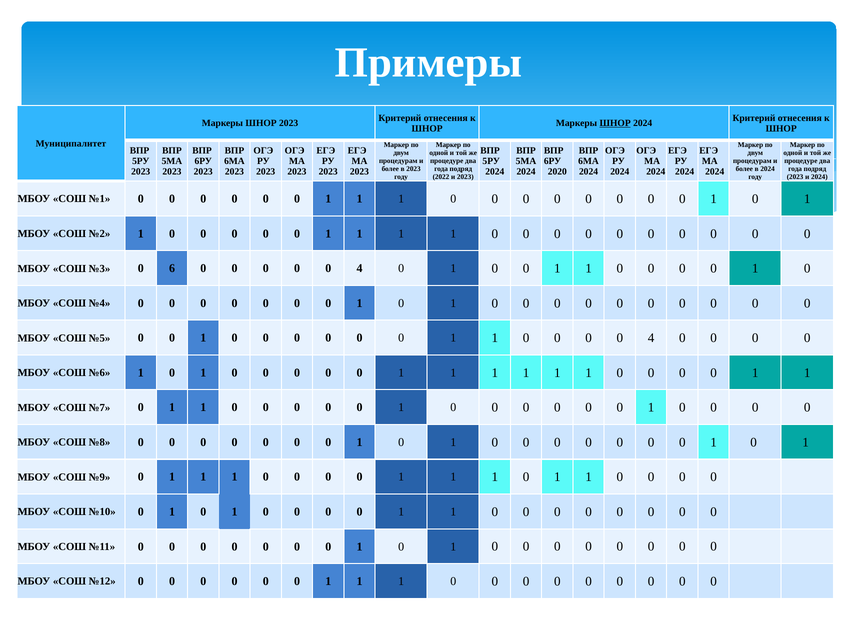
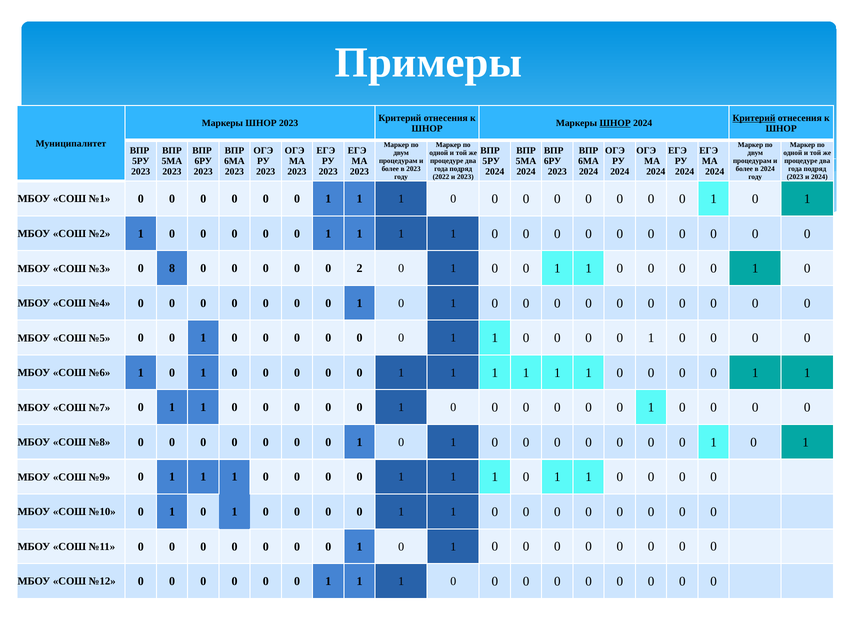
Критерий at (754, 118) underline: none -> present
2020 at (557, 172): 2020 -> 2023
6: 6 -> 8
4 at (360, 268): 4 -> 2
4 at (651, 338): 4 -> 1
